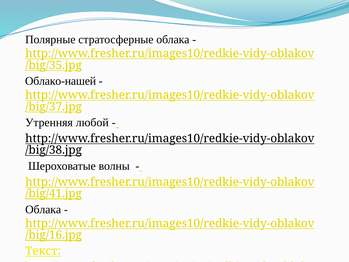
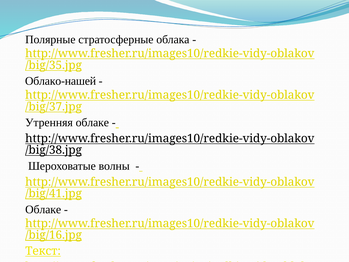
Утренняя любой: любой -> облаке
Облака at (43, 209): Облака -> Облаке
